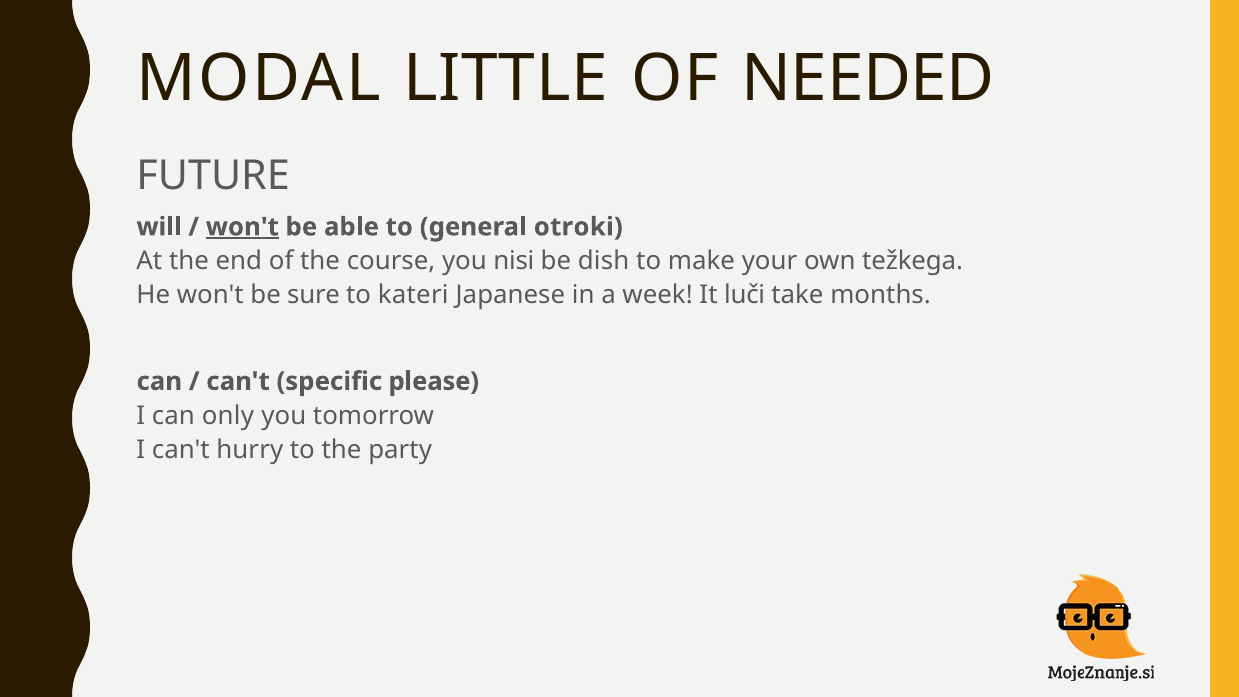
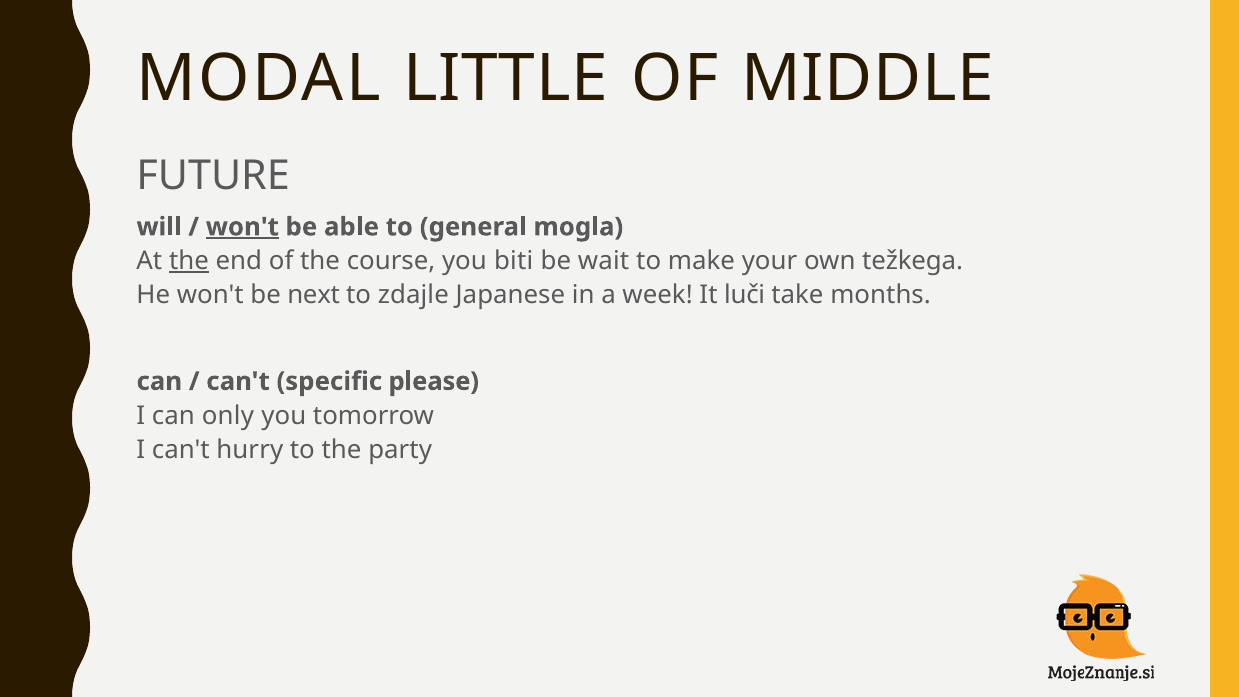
NEEDED: NEEDED -> MIDDLE
otroki: otroki -> mogla
the at (189, 261) underline: none -> present
nisi: nisi -> biti
dish: dish -> wait
sure: sure -> next
kateri: kateri -> zdajle
